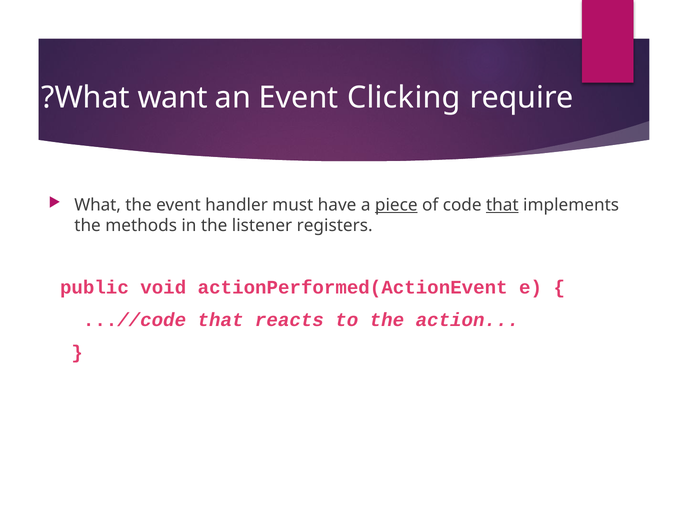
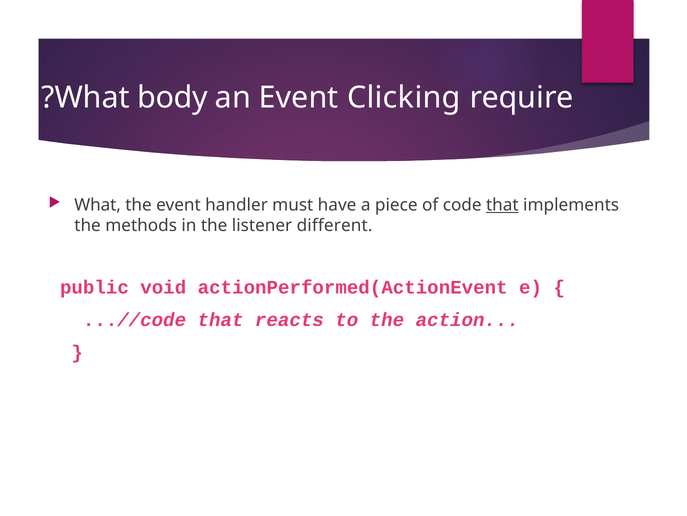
want: want -> body
piece underline: present -> none
registers: registers -> different
